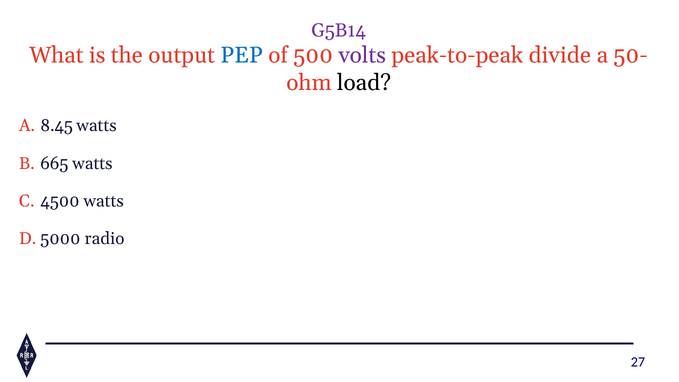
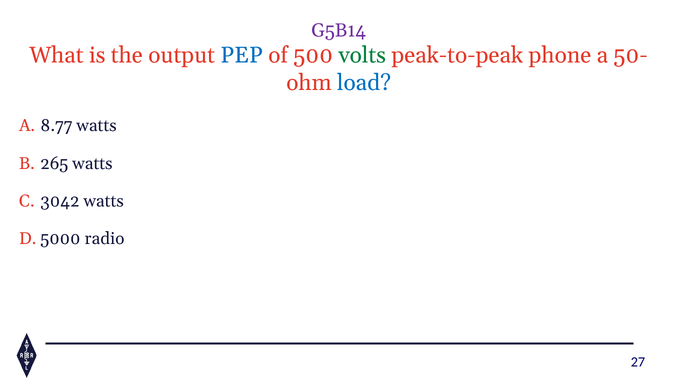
volts colour: purple -> green
divide: divide -> phone
load colour: black -> blue
8.45: 8.45 -> 8.77
665: 665 -> 265
4500: 4500 -> 3042
